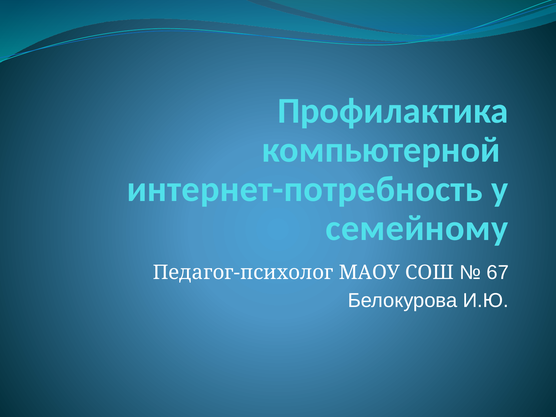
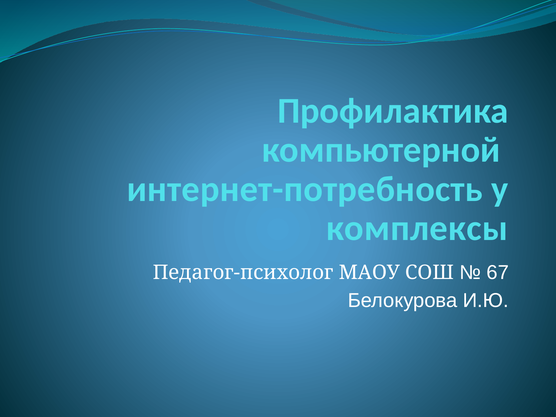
семейному: семейному -> комплексы
